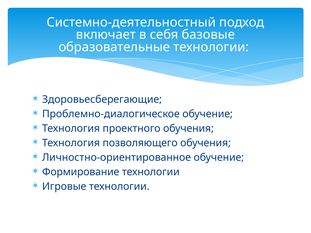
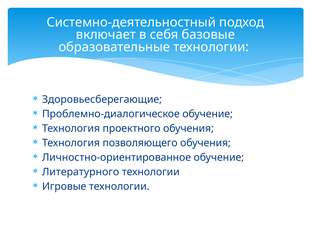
Формирование: Формирование -> Литературного
